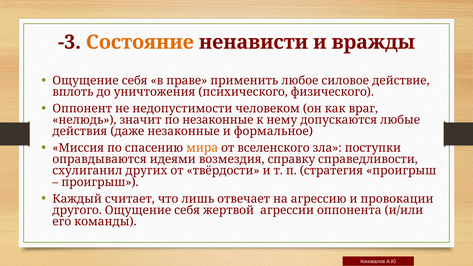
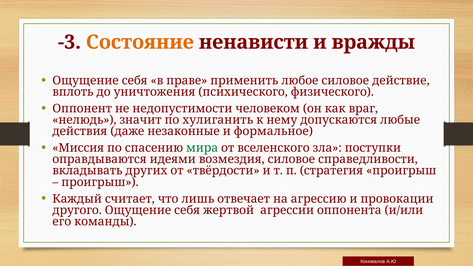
по незаконные: незаконные -> хулиганить
мира colour: orange -> green
возмездия справку: справку -> силовое
схулиганил: схулиганил -> вкладывать
